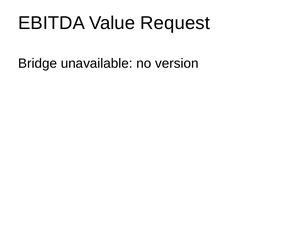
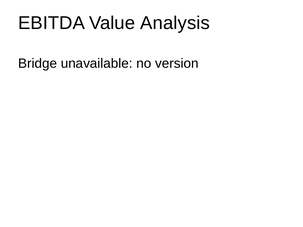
Request: Request -> Analysis
